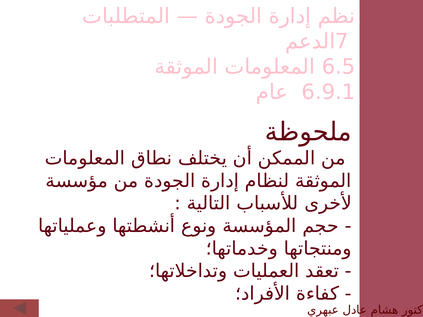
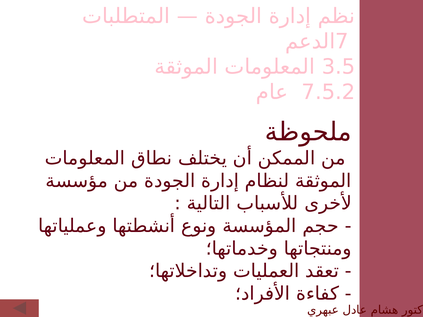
6.5: 6.5 -> 3.5
6.9.1: 6.9.1 -> 7.5.2
